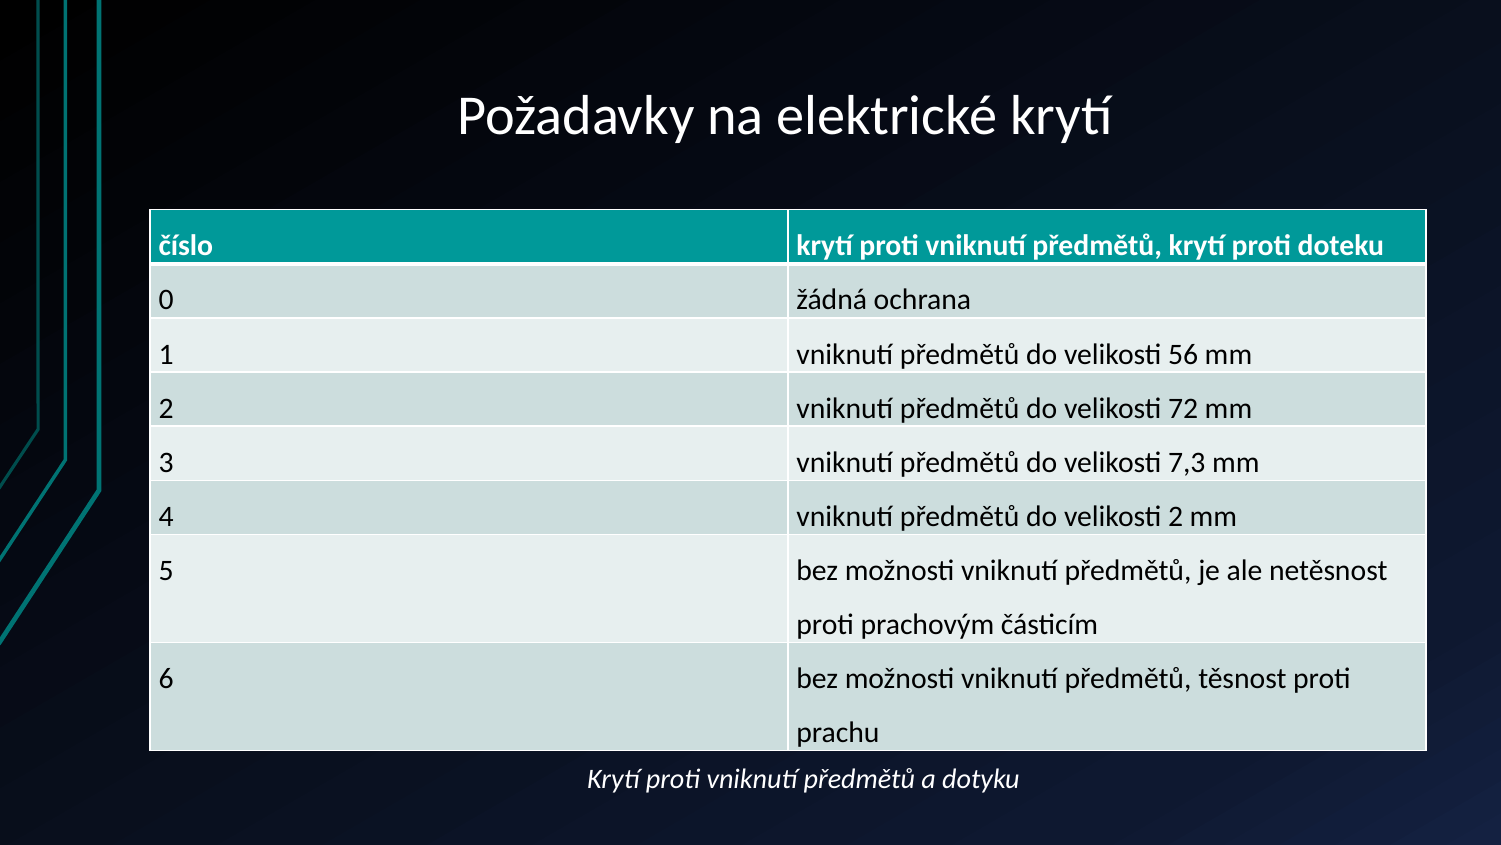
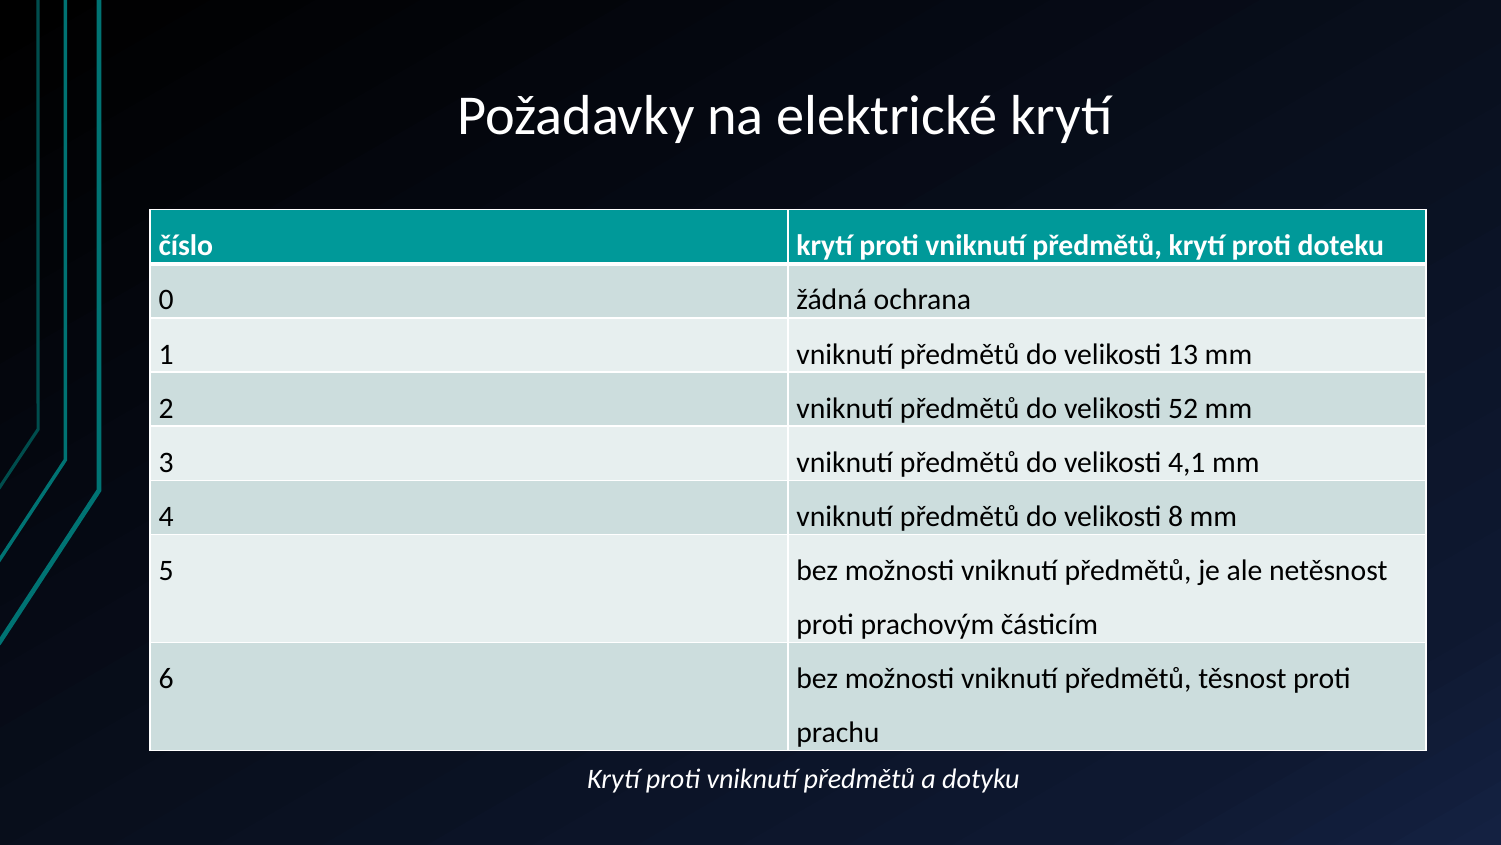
56: 56 -> 13
72: 72 -> 52
7,3: 7,3 -> 4,1
velikosti 2: 2 -> 8
